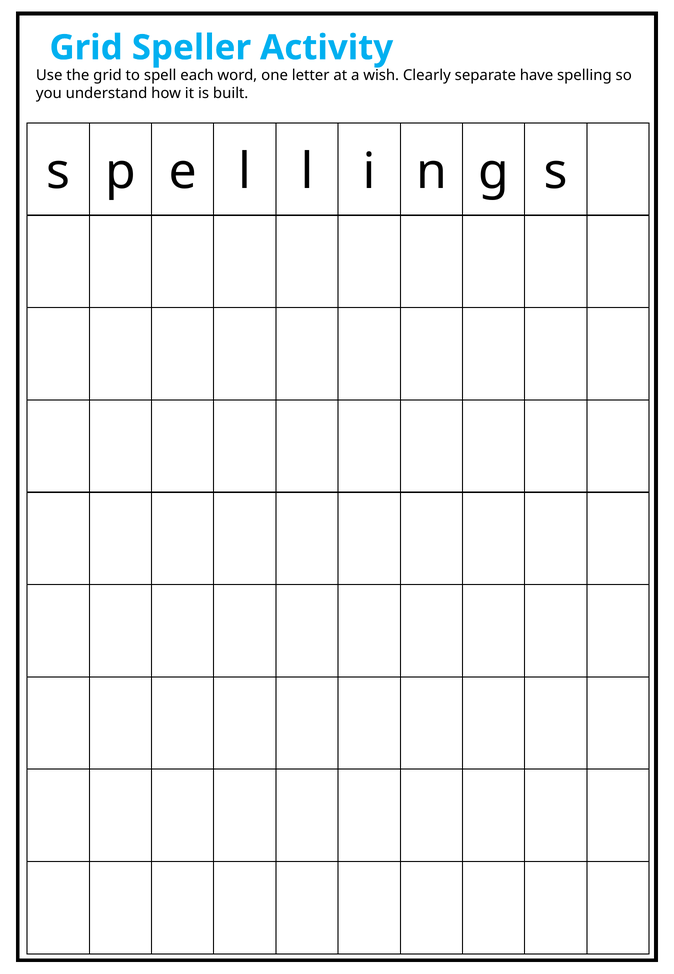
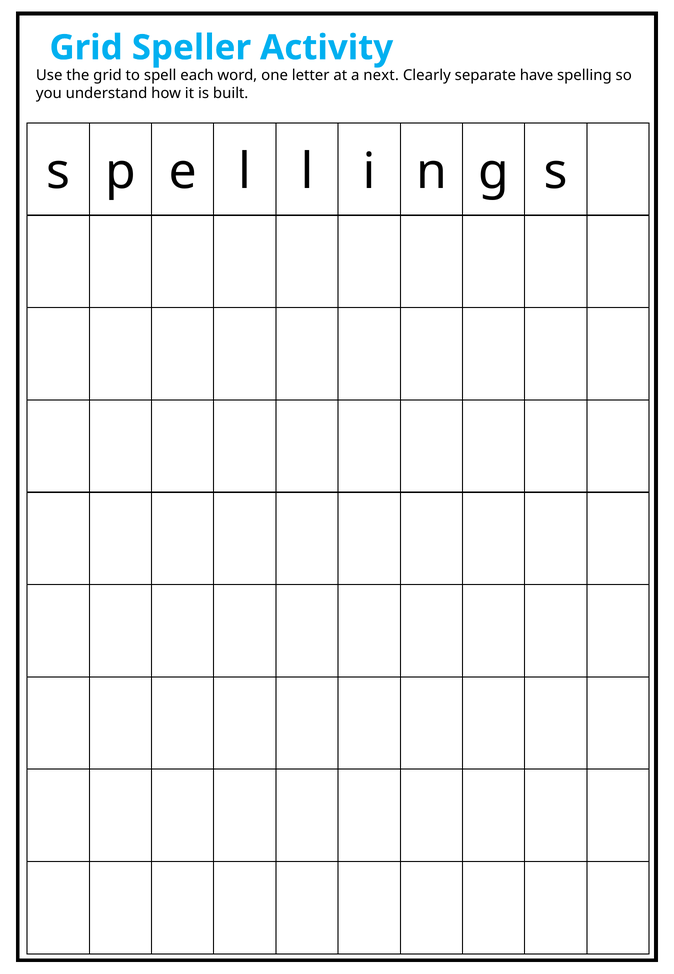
wish: wish -> next
